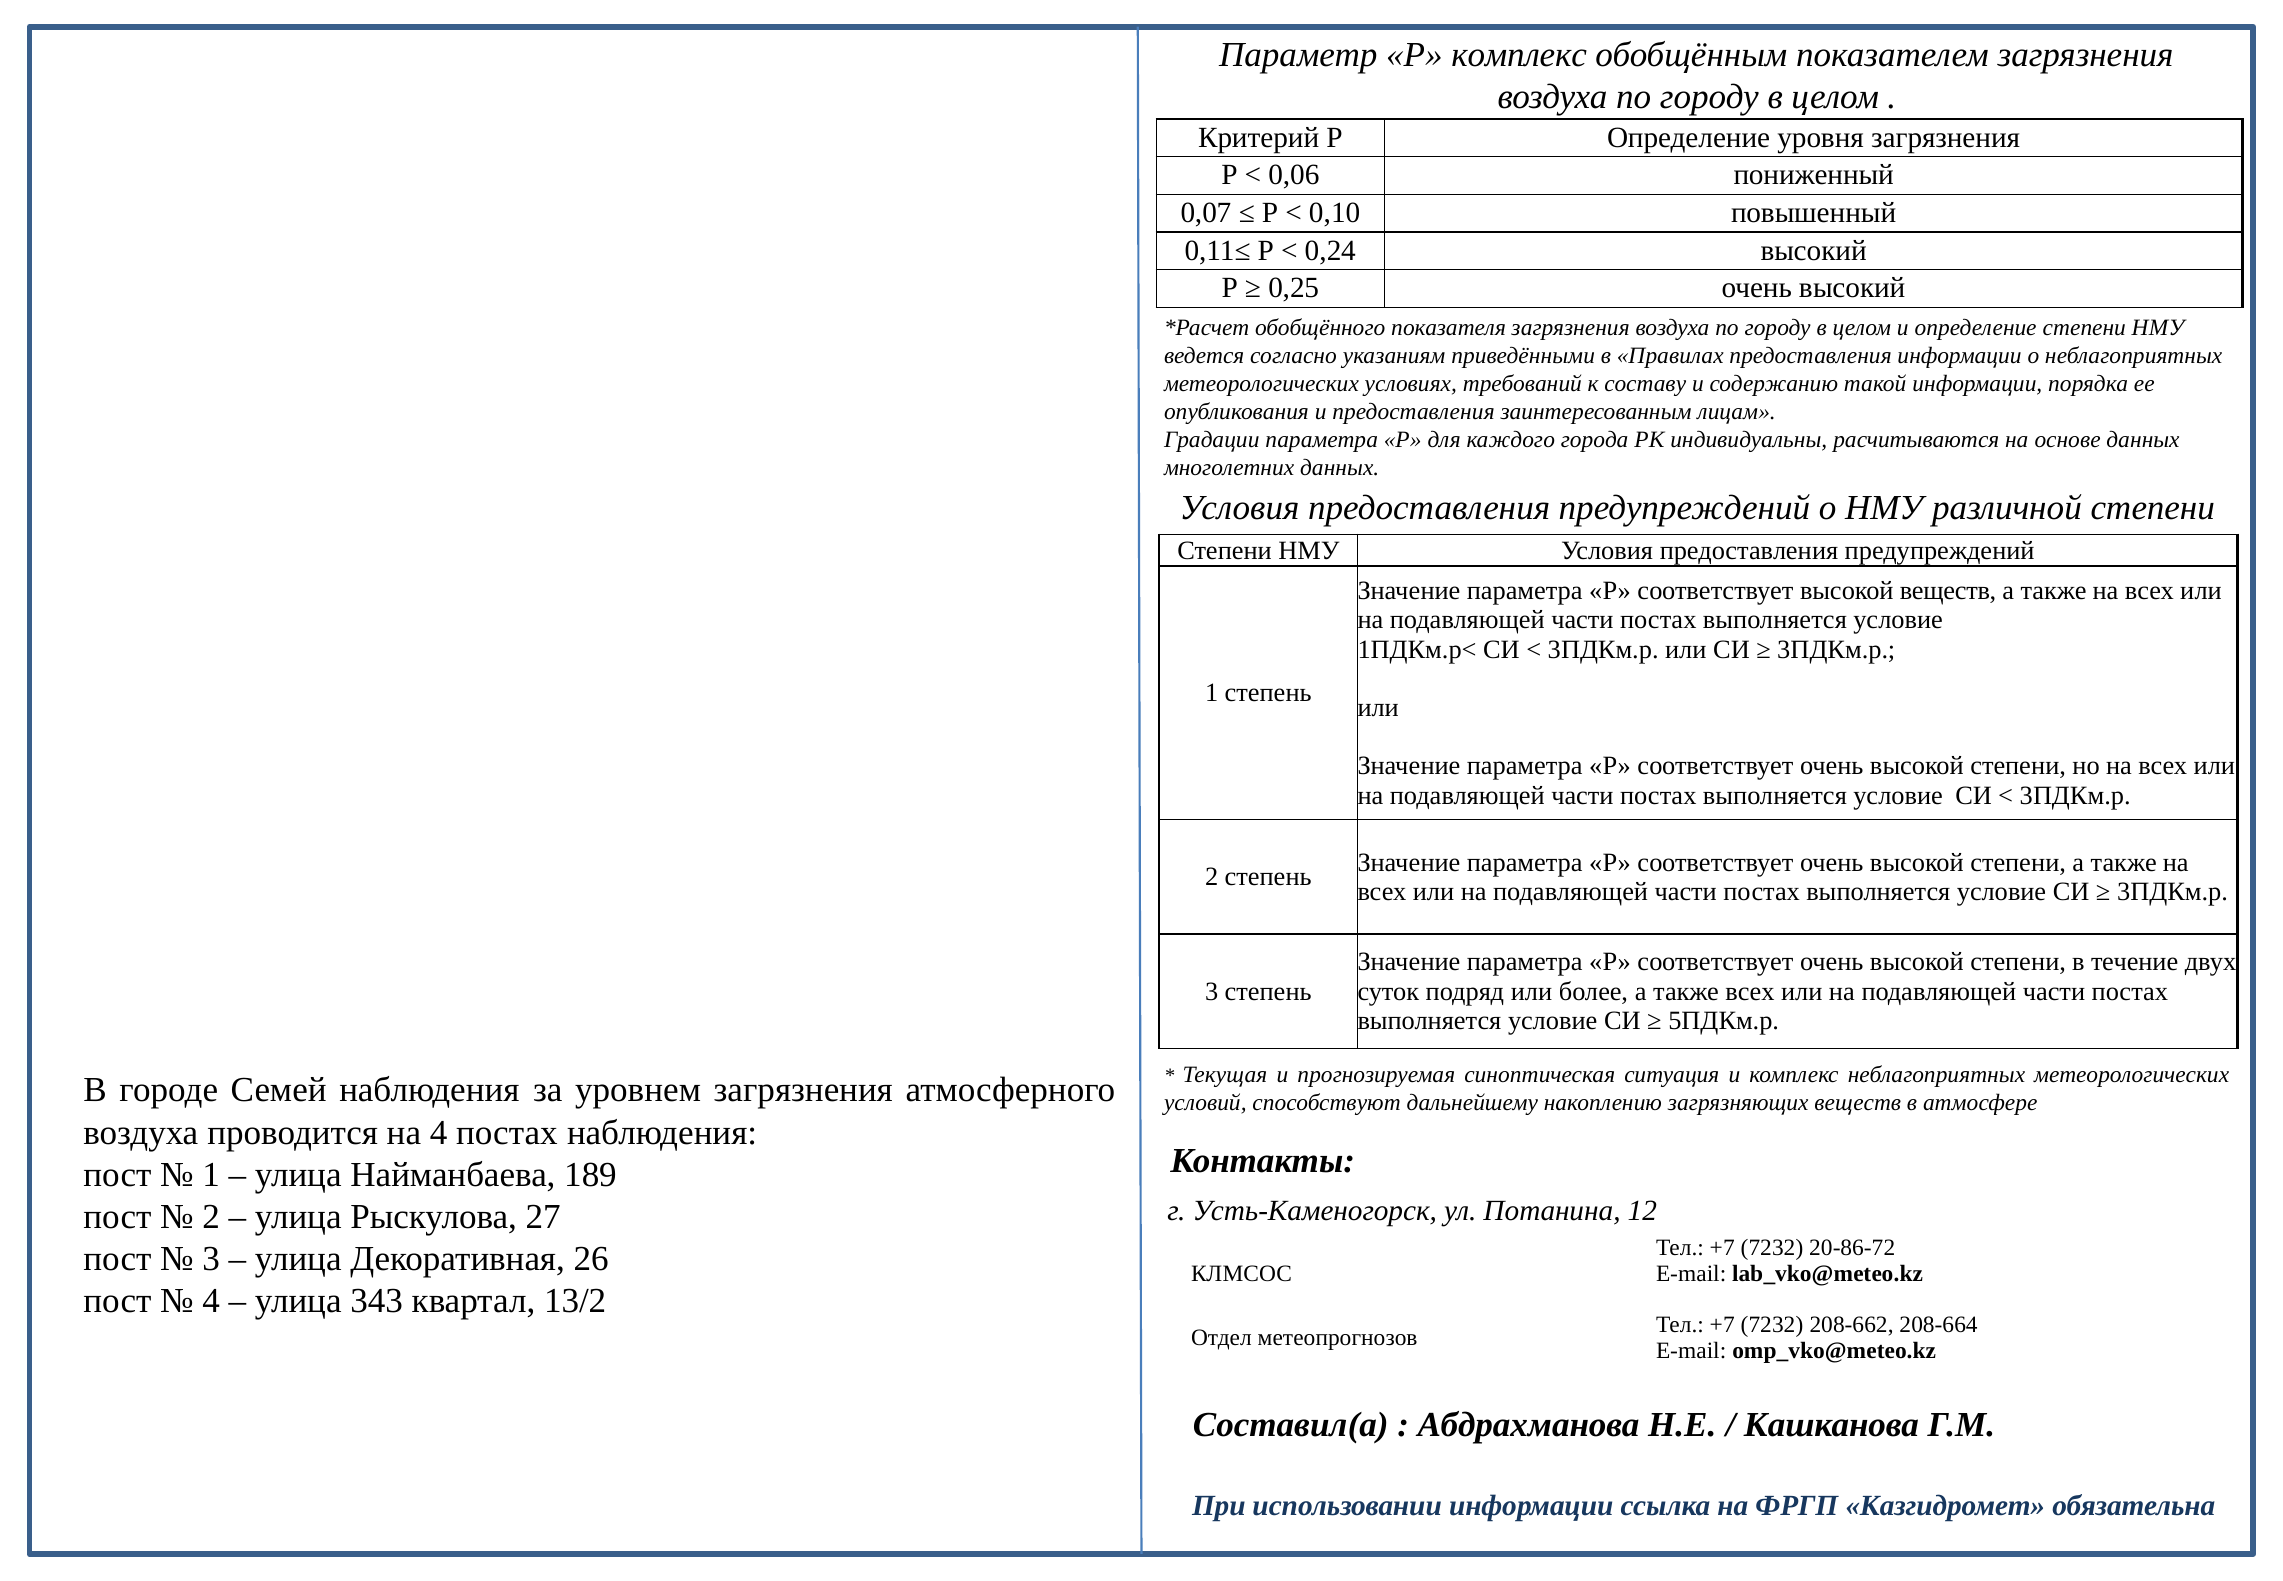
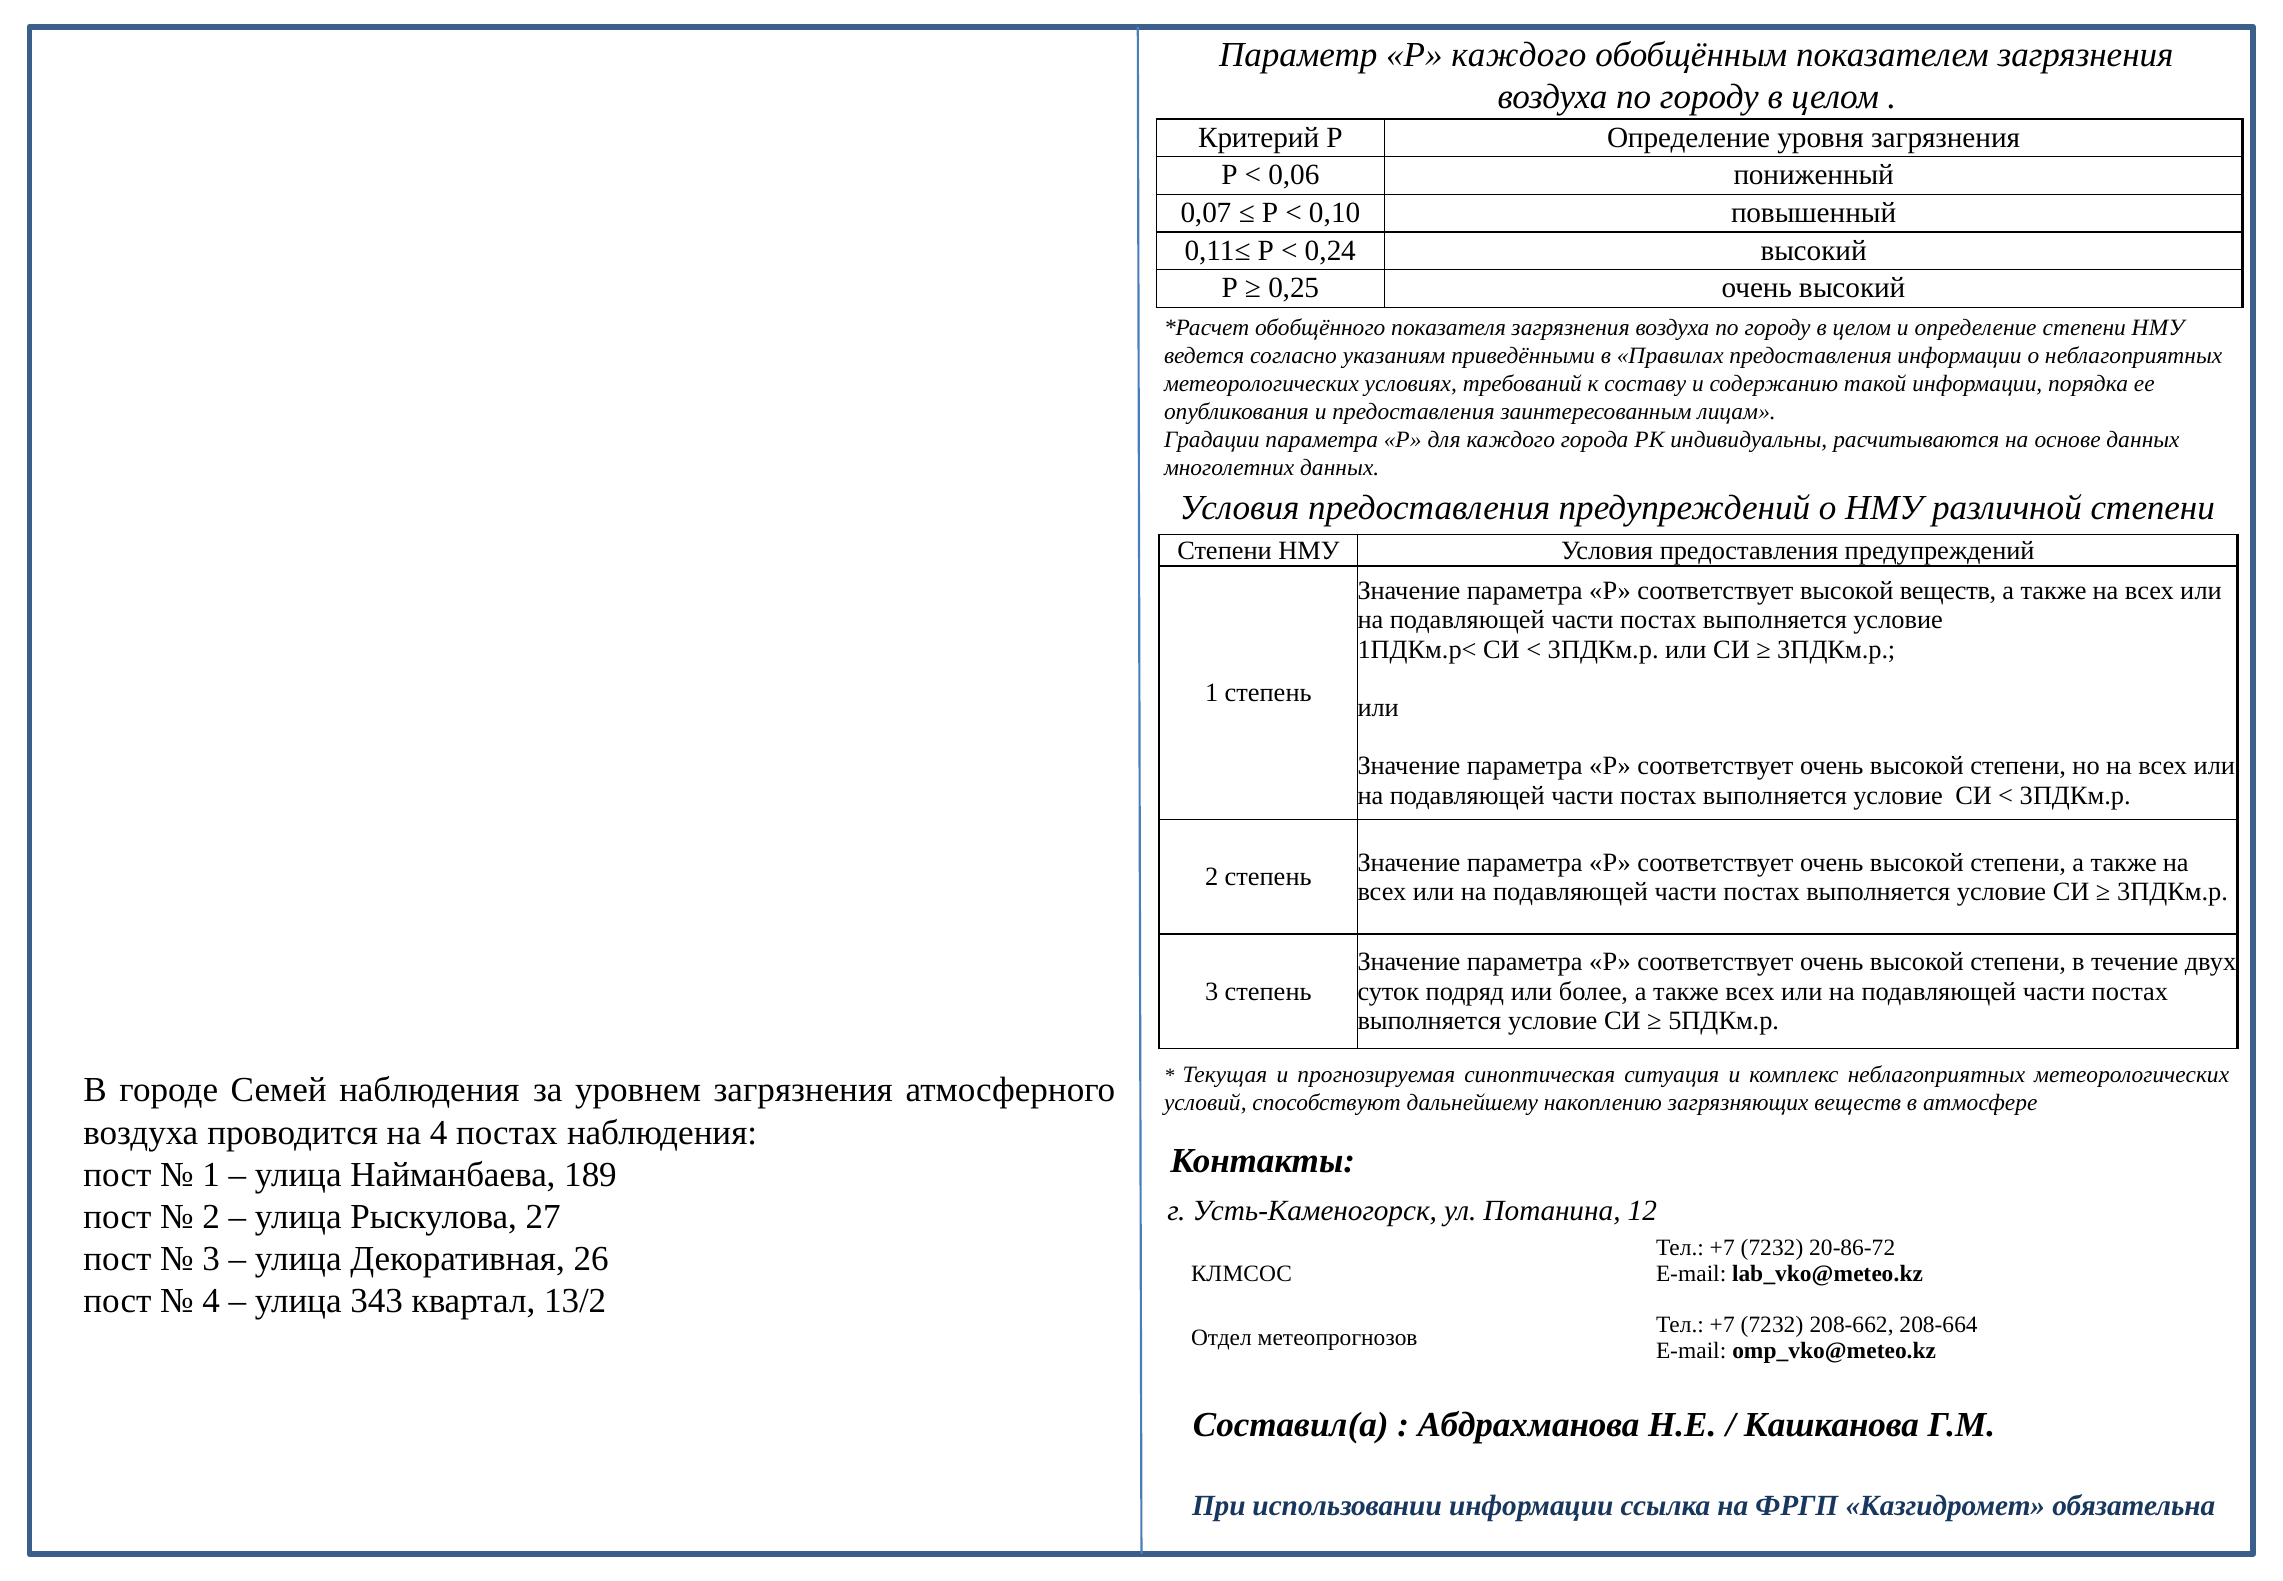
Р комплекс: комплекс -> каждого
